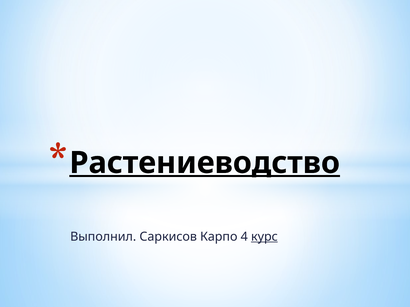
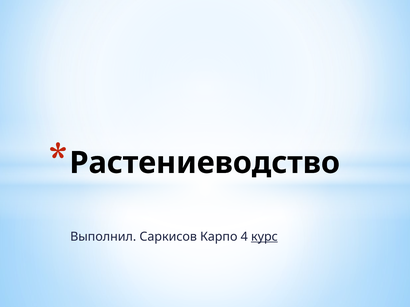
Растениеводство underline: present -> none
